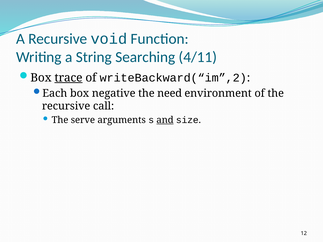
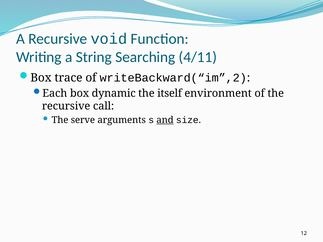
trace underline: present -> none
negative: negative -> dynamic
need: need -> itself
